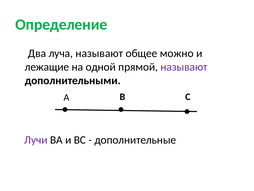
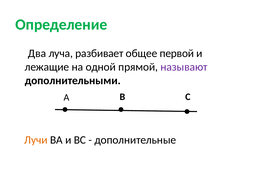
луча называют: называют -> разбивает
можно: можно -> первой
Лучи colour: purple -> orange
